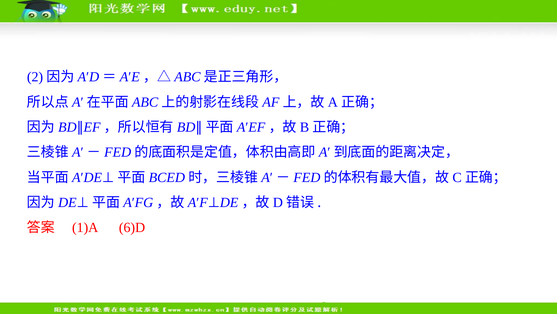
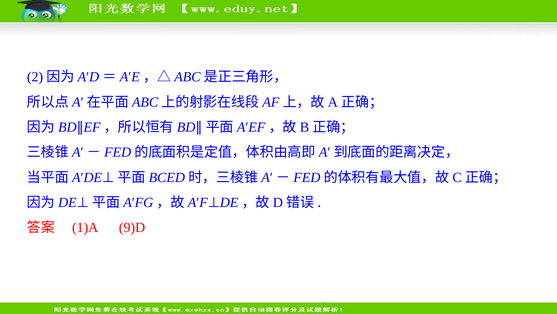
6)D: 6)D -> 9)D
